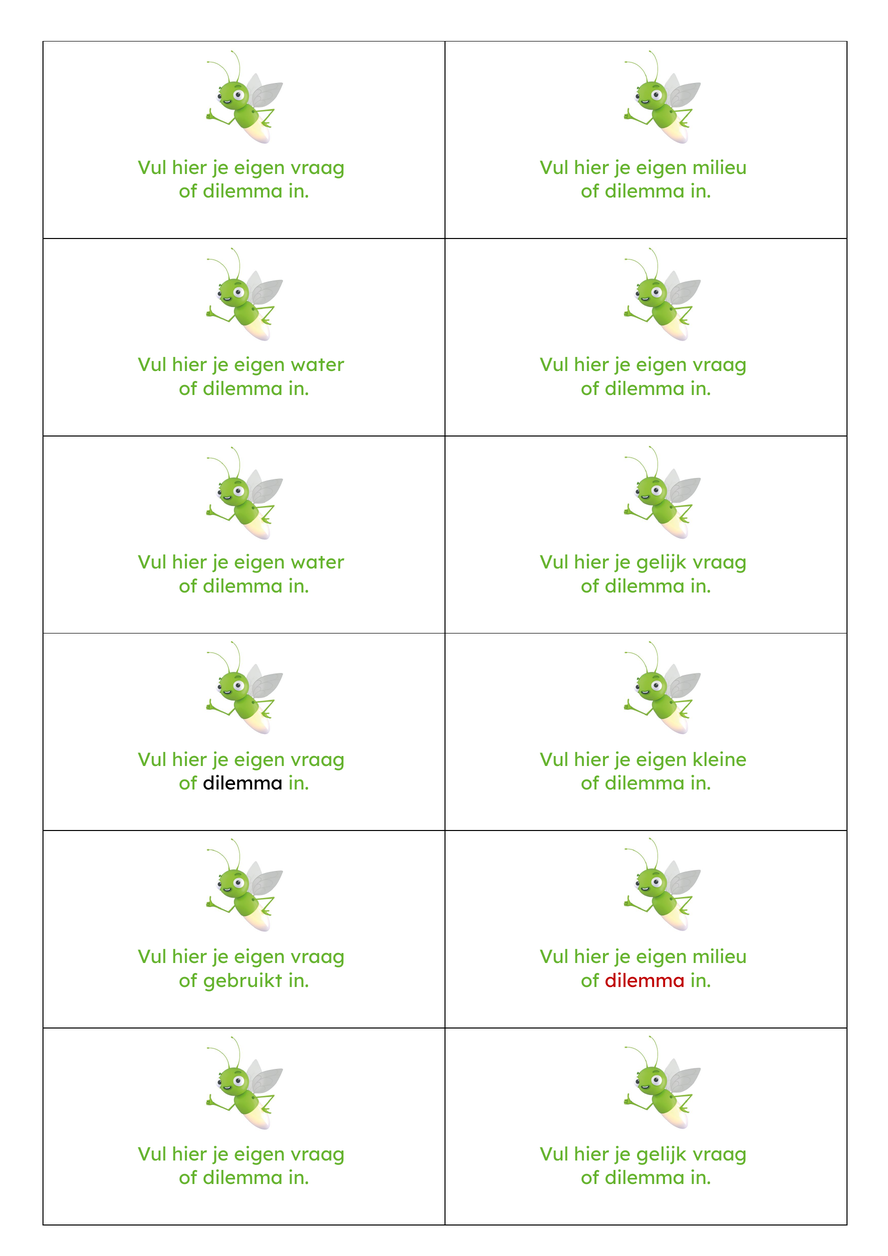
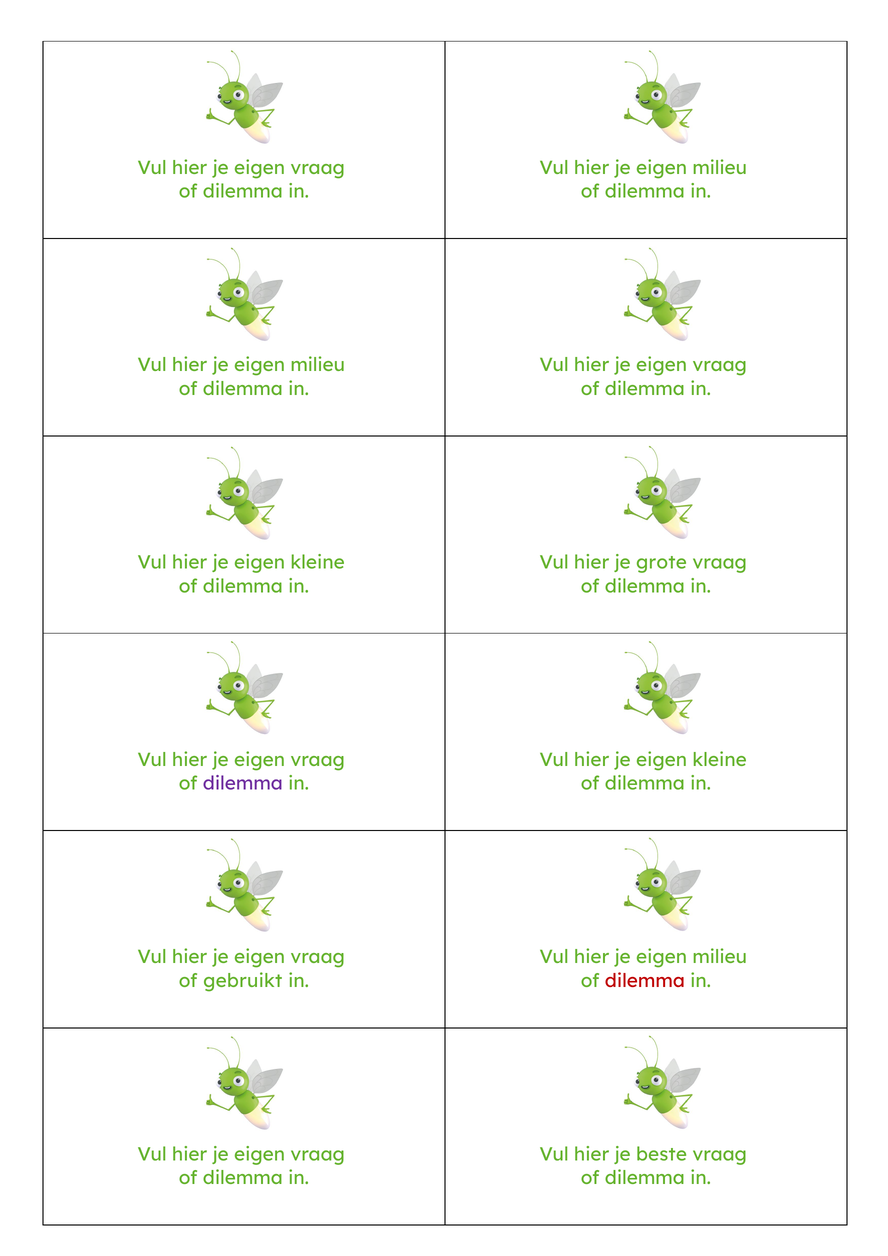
water at (318, 365): water -> milieu
water at (318, 562): water -> kleine
gelijk at (661, 562): gelijk -> grote
dilemma at (243, 783) colour: black -> purple
gelijk at (661, 1154): gelijk -> beste
